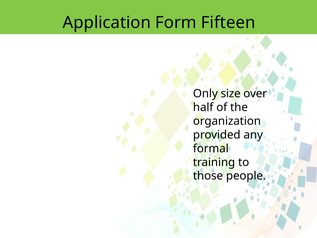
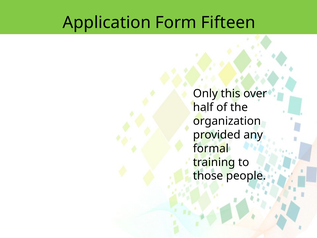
size: size -> this
